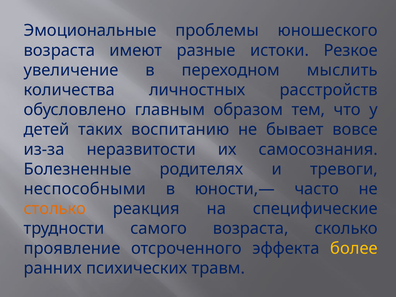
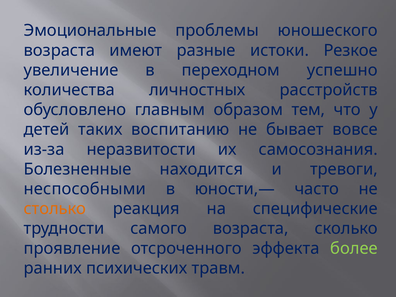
мыслить: мыслить -> успешно
родителях: родителях -> находится
более colour: yellow -> light green
